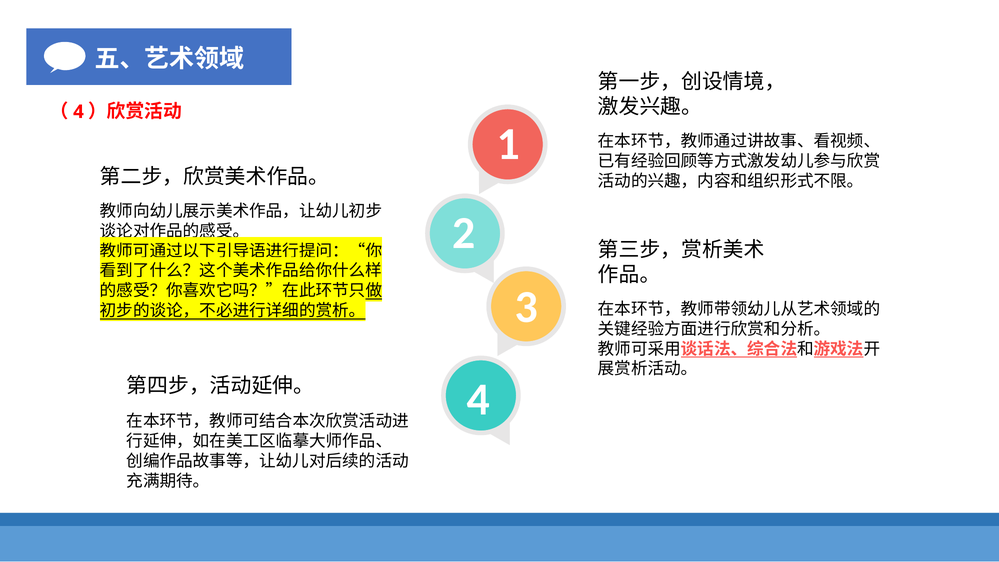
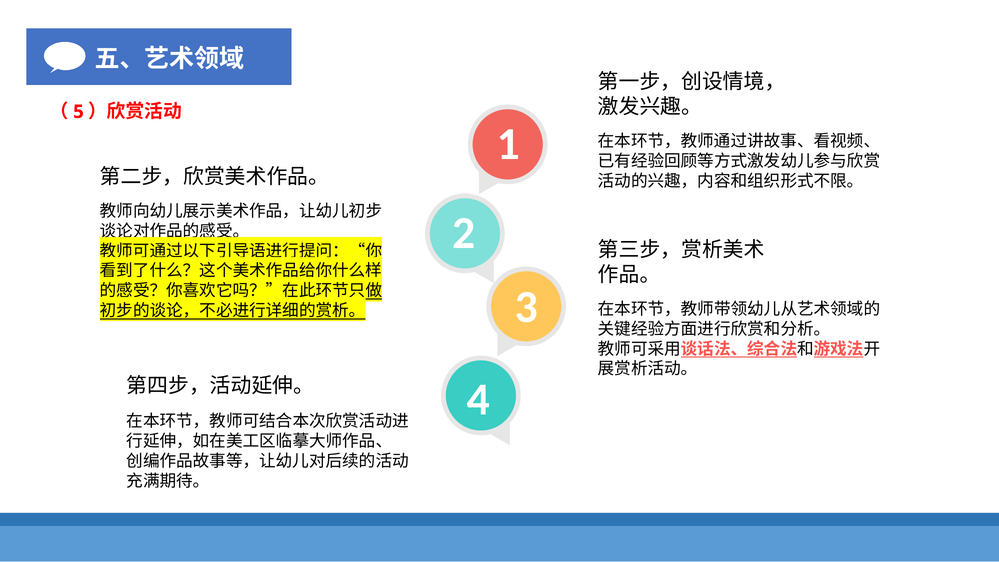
4 at (78, 112): 4 -> 5
